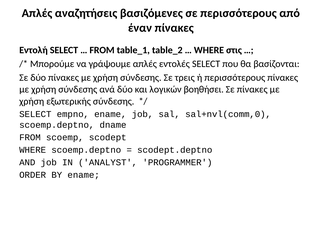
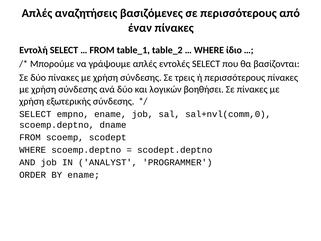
στις: στις -> ίδιο
